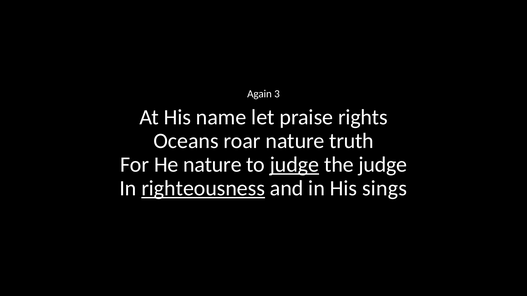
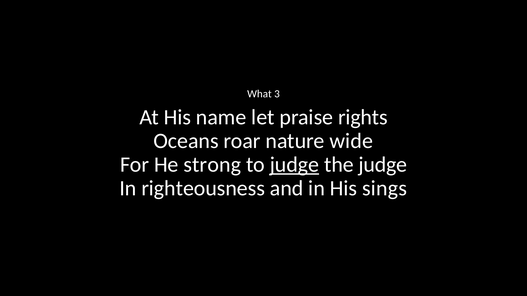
Again: Again -> What
truth: truth -> wide
He nature: nature -> strong
righteousness underline: present -> none
